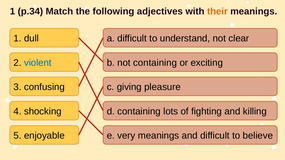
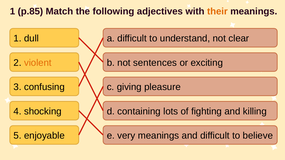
p.34: p.34 -> p.85
violent colour: blue -> orange
not containing: containing -> sentences
